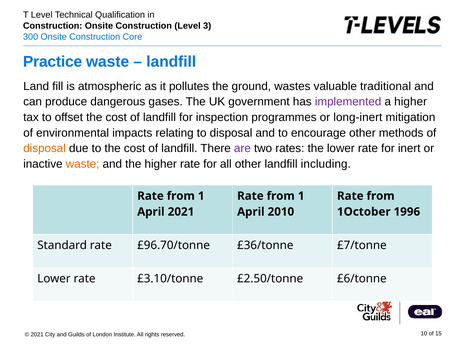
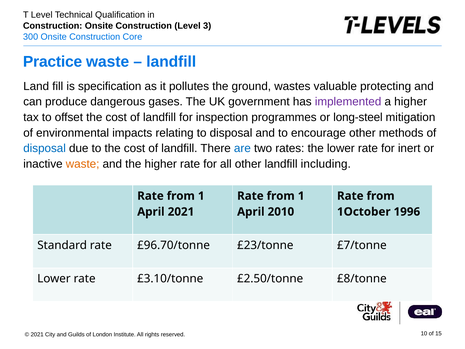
atmospheric: atmospheric -> specification
traditional: traditional -> protecting
long-inert: long-inert -> long-steel
disposal at (45, 148) colour: orange -> blue
are colour: purple -> blue
£36/tonne: £36/tonne -> £23/tonne
£6/tonne: £6/tonne -> £8/tonne
